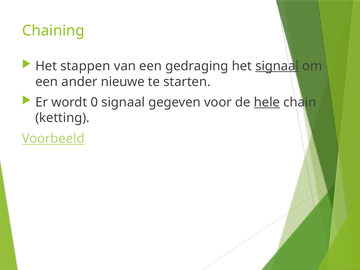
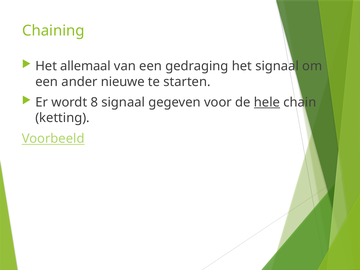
stappen: stappen -> allemaal
signaal at (277, 66) underline: present -> none
0: 0 -> 8
